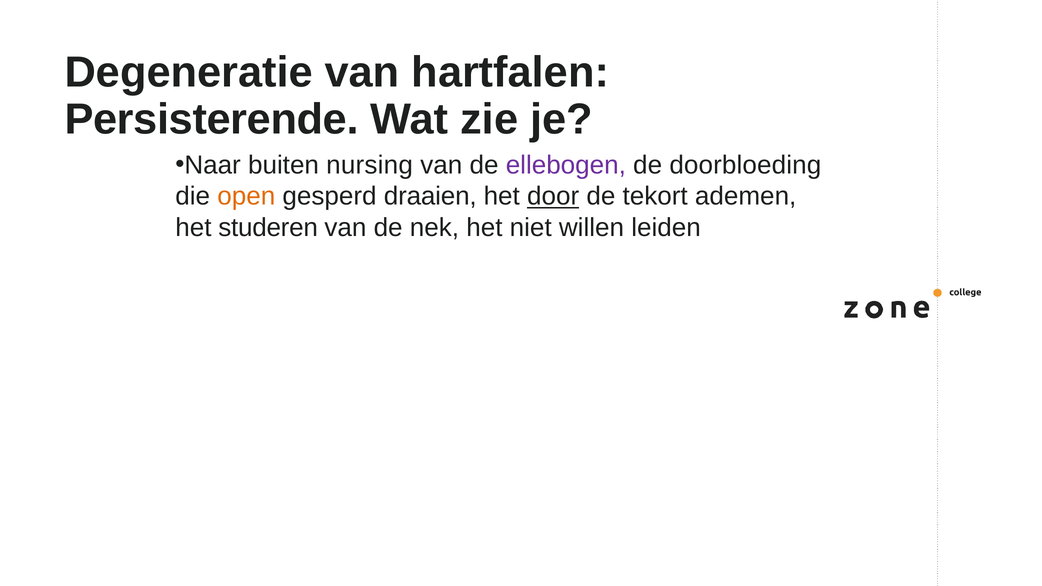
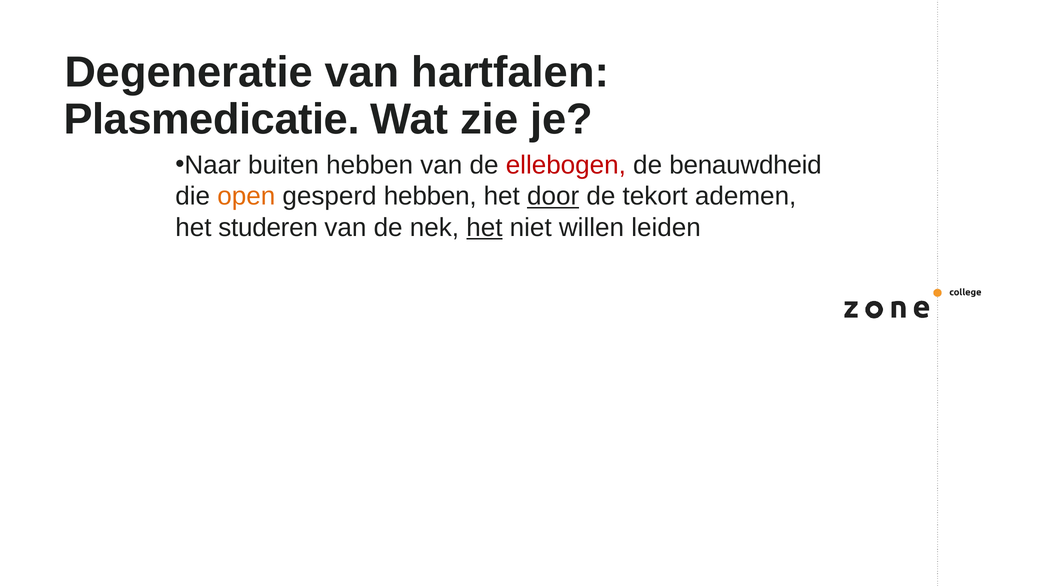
Persisterende: Persisterende -> Plasmedicatie
buiten nursing: nursing -> hebben
ellebogen colour: purple -> red
doorbloeding: doorbloeding -> benauwdheid
gesperd draaien: draaien -> hebben
het at (484, 228) underline: none -> present
